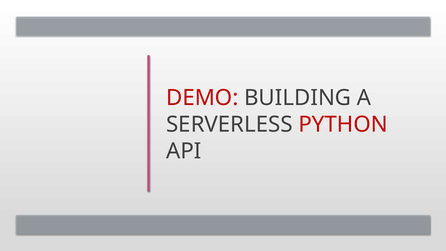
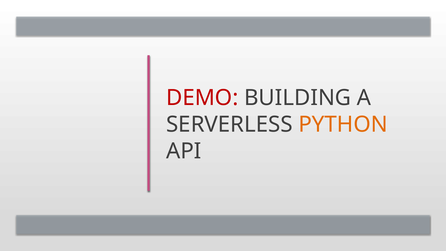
PYTHON colour: red -> orange
